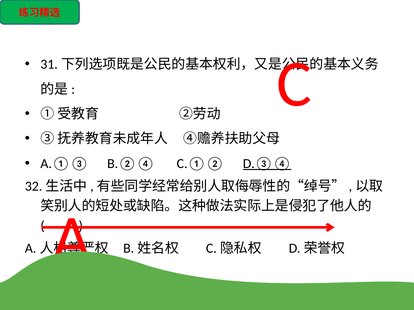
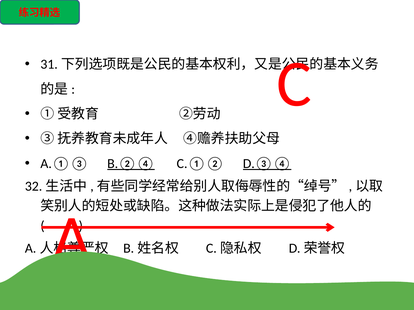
B.②④ underline: none -> present
